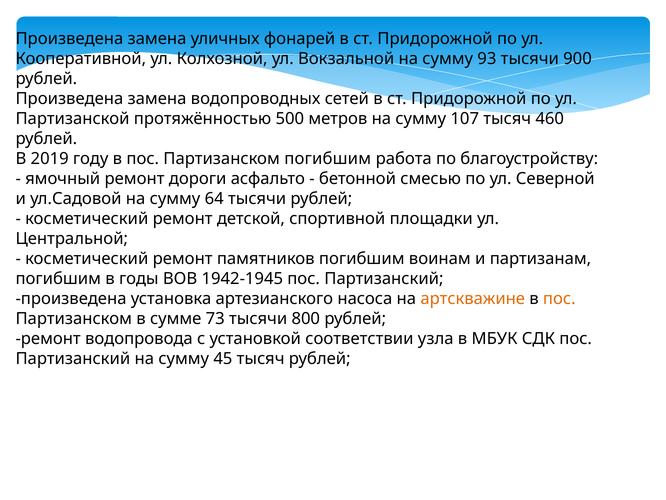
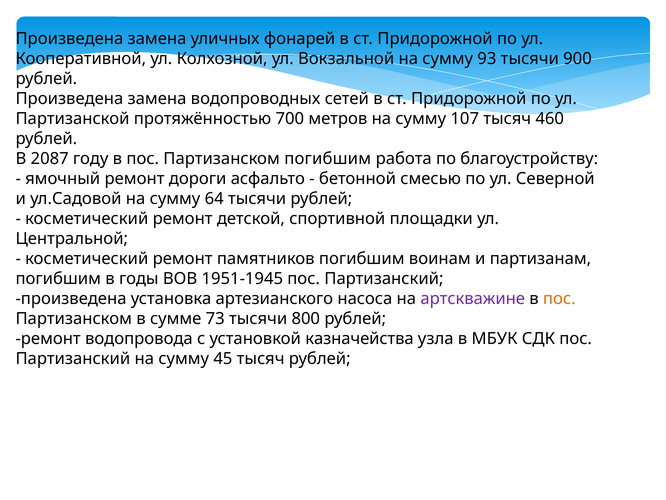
500: 500 -> 700
2019: 2019 -> 2087
1942-1945: 1942-1945 -> 1951-1945
артскважине colour: orange -> purple
соответствии: соответствии -> казначейства
